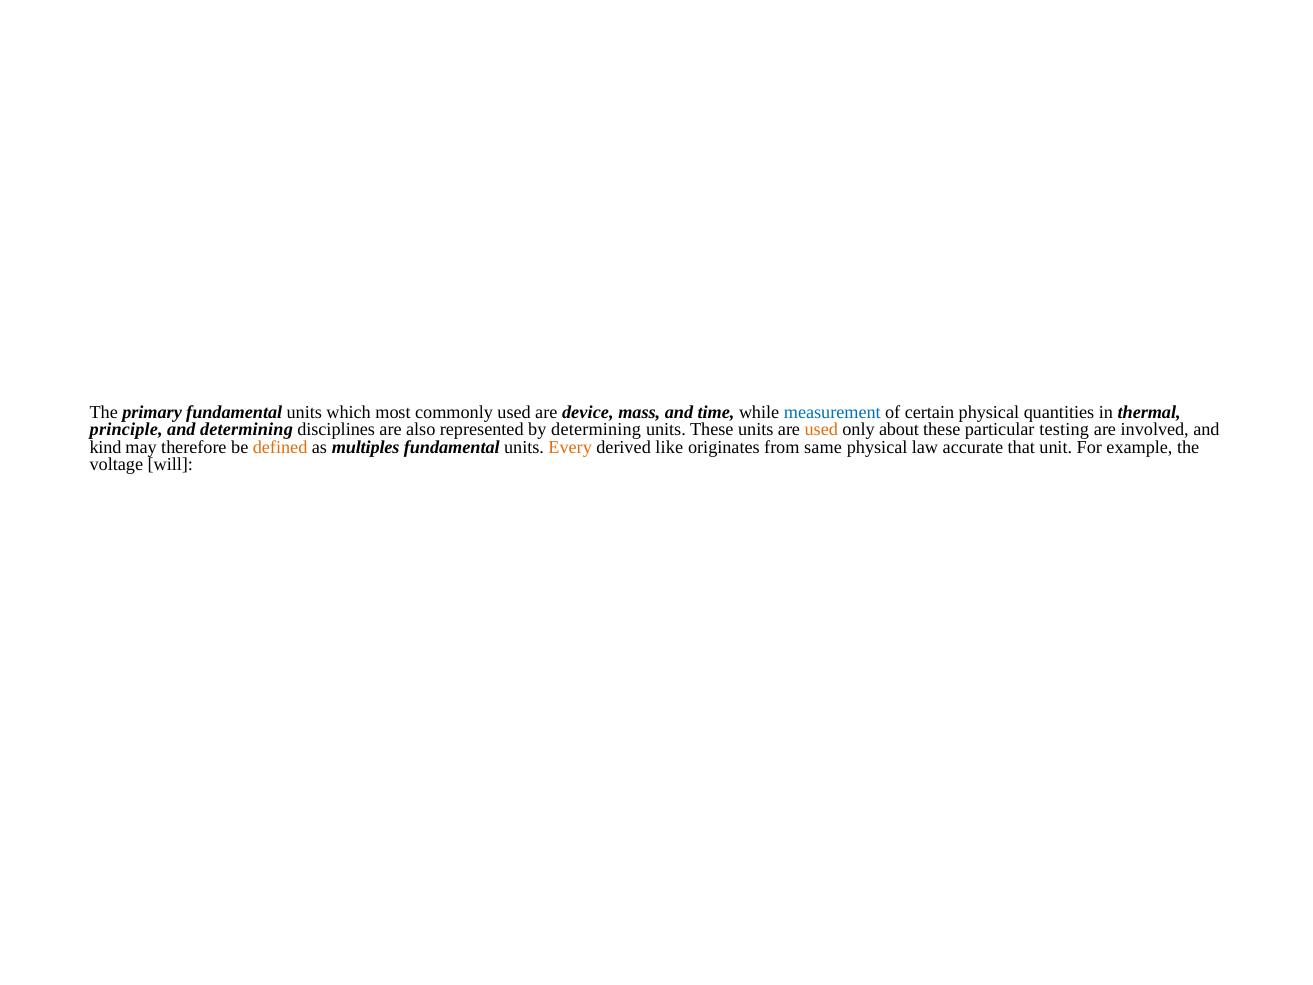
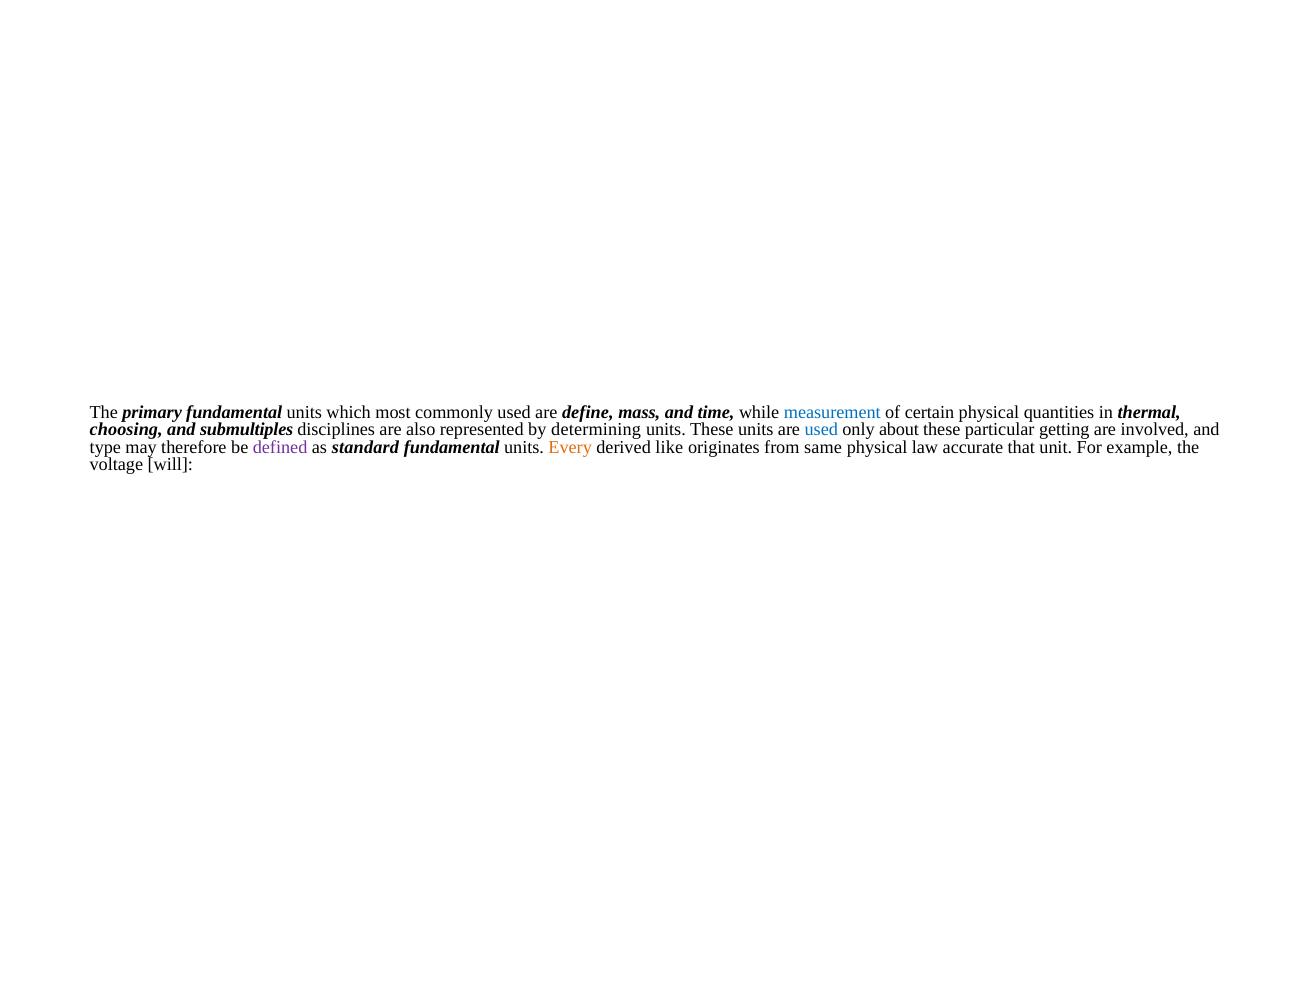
device: device -> define
principle: principle -> choosing
and determining: determining -> submultiples
used at (821, 430) colour: orange -> blue
testing: testing -> getting
kind: kind -> type
defined colour: orange -> purple
multiples: multiples -> standard
